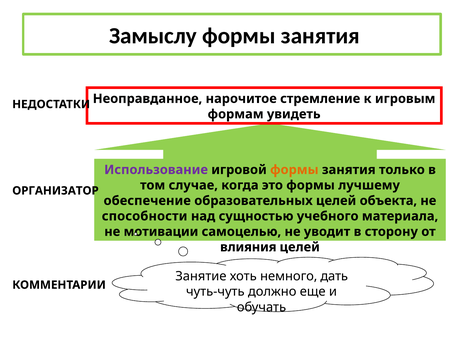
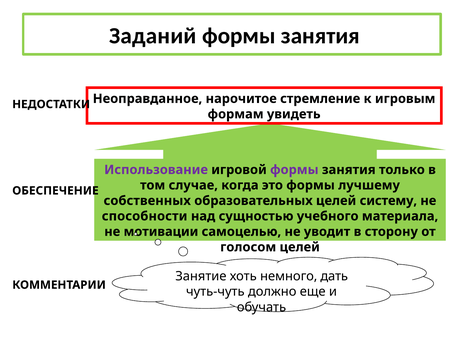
Замыслу: Замыслу -> Заданий
формы at (294, 170) colour: orange -> purple
ОРГАНИЗАТОР: ОРГАНИЗАТОР -> ОБЕСПЕЧЕНИЕ
обеспечение: обеспечение -> собственных
объекта: объекта -> систему
влияния: влияния -> голосом
